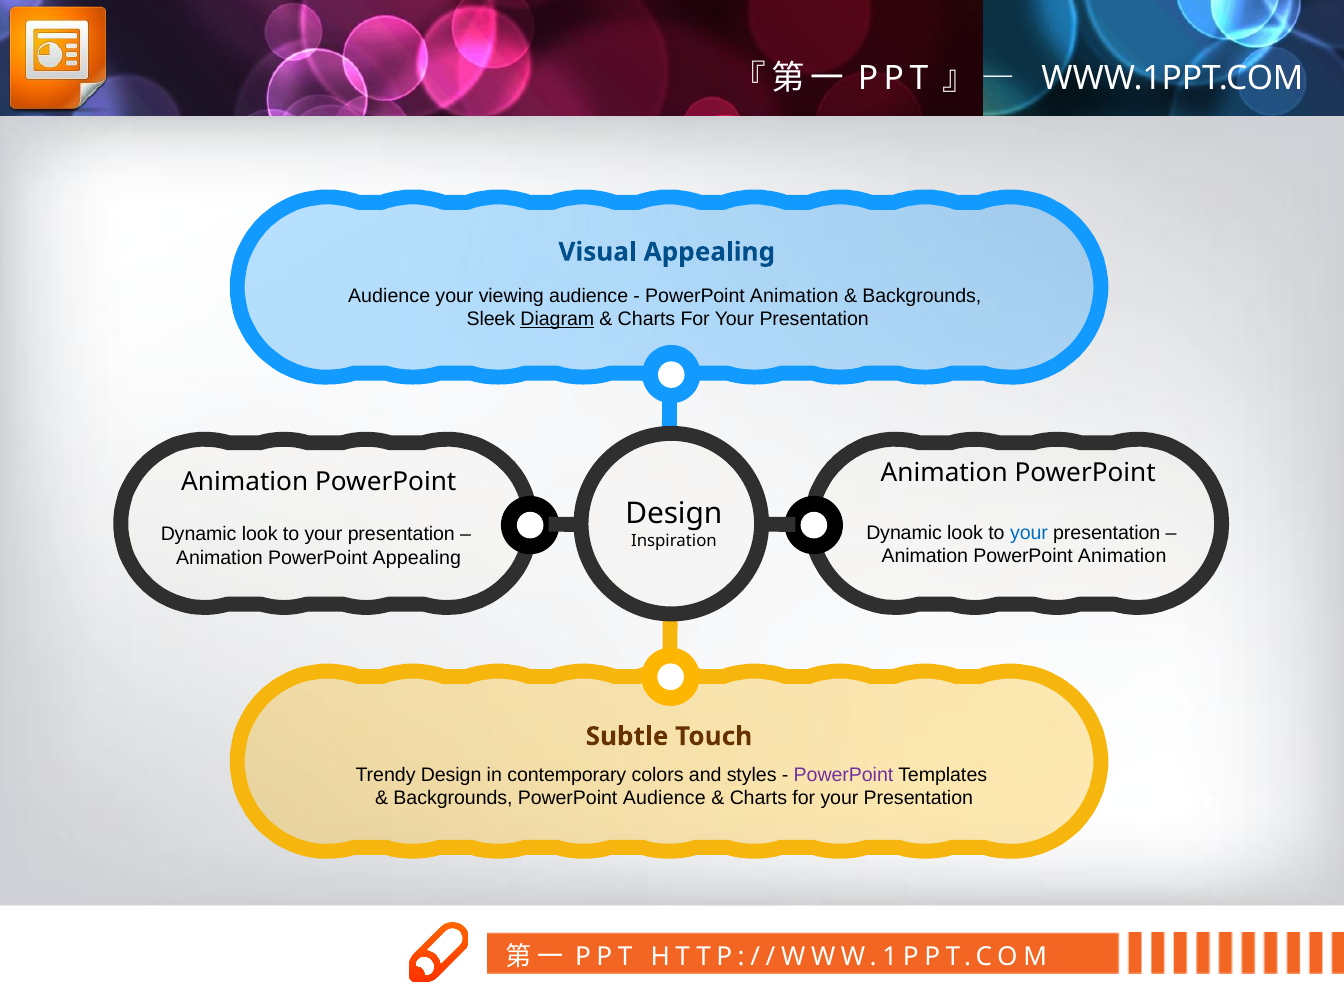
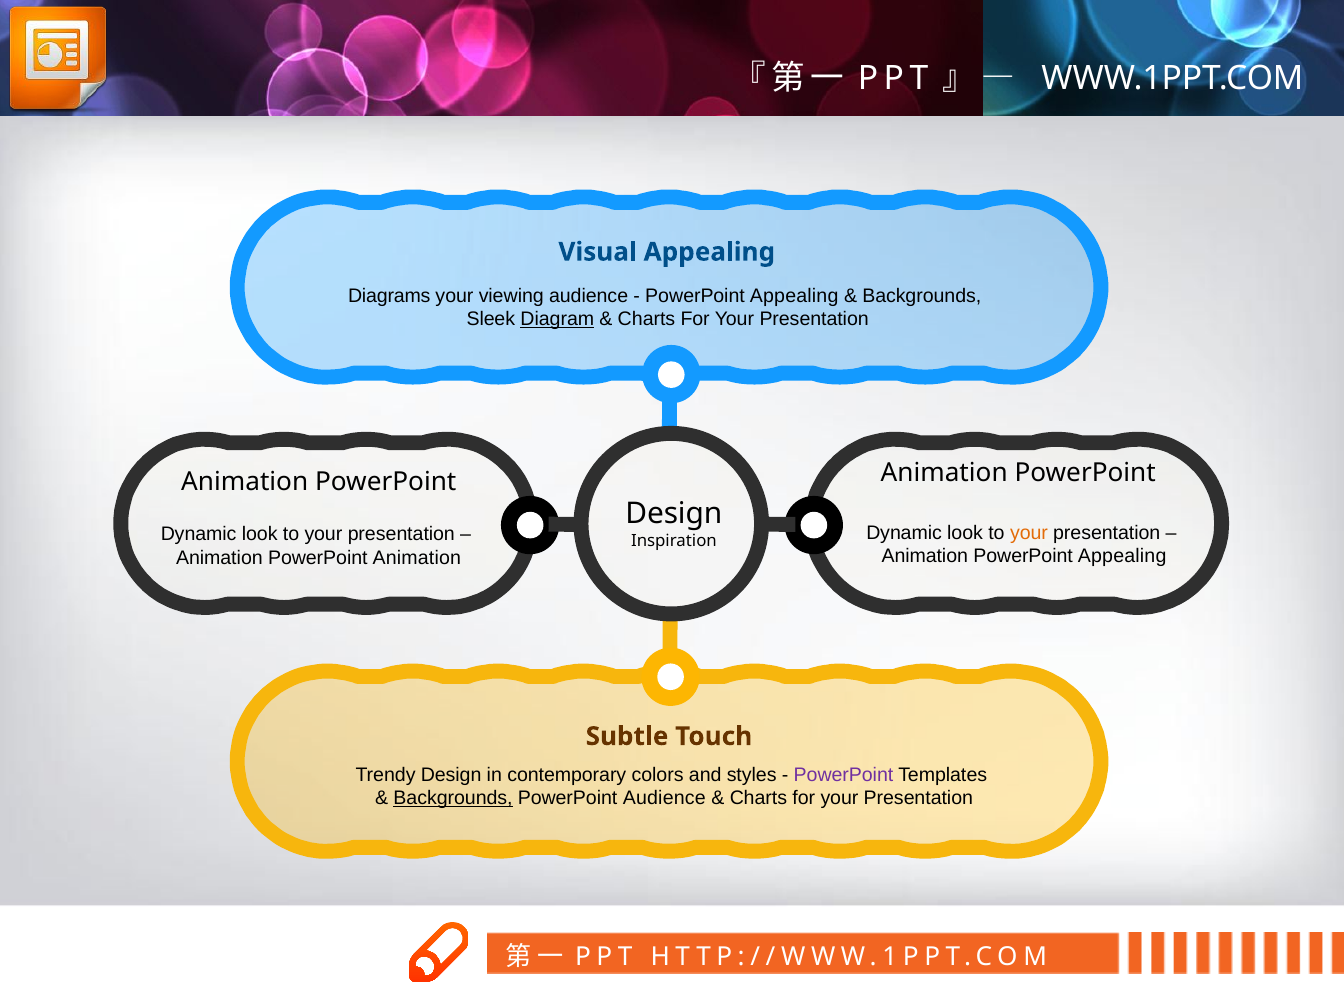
Audience at (389, 296): Audience -> Diagrams
Animation at (794, 296): Animation -> Appealing
your at (1029, 533) colour: blue -> orange
Animation PowerPoint Animation: Animation -> Appealing
PowerPoint Appealing: Appealing -> Animation
Backgrounds at (453, 798) underline: none -> present
